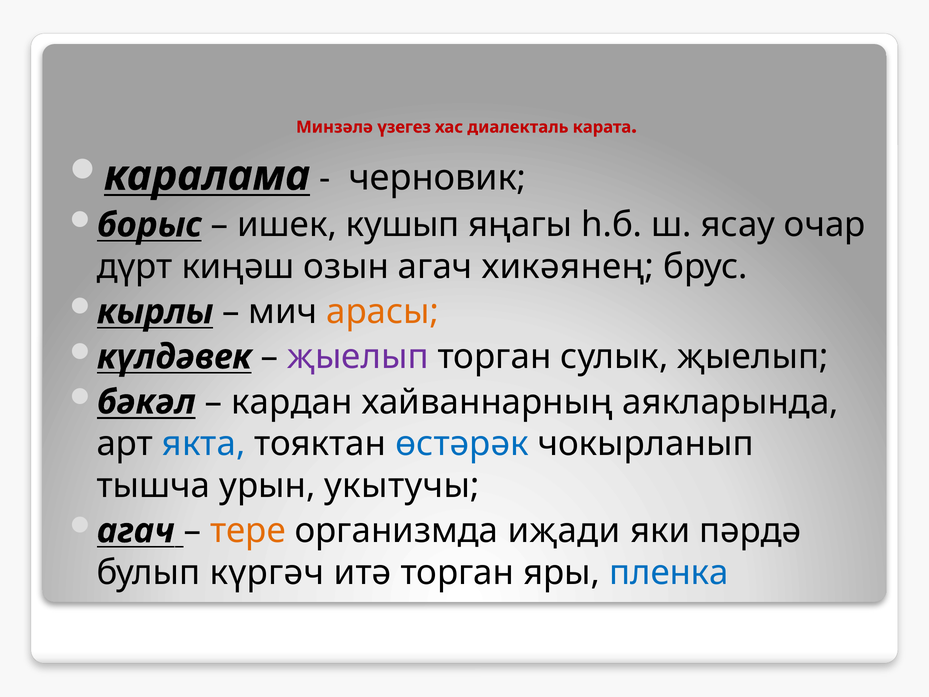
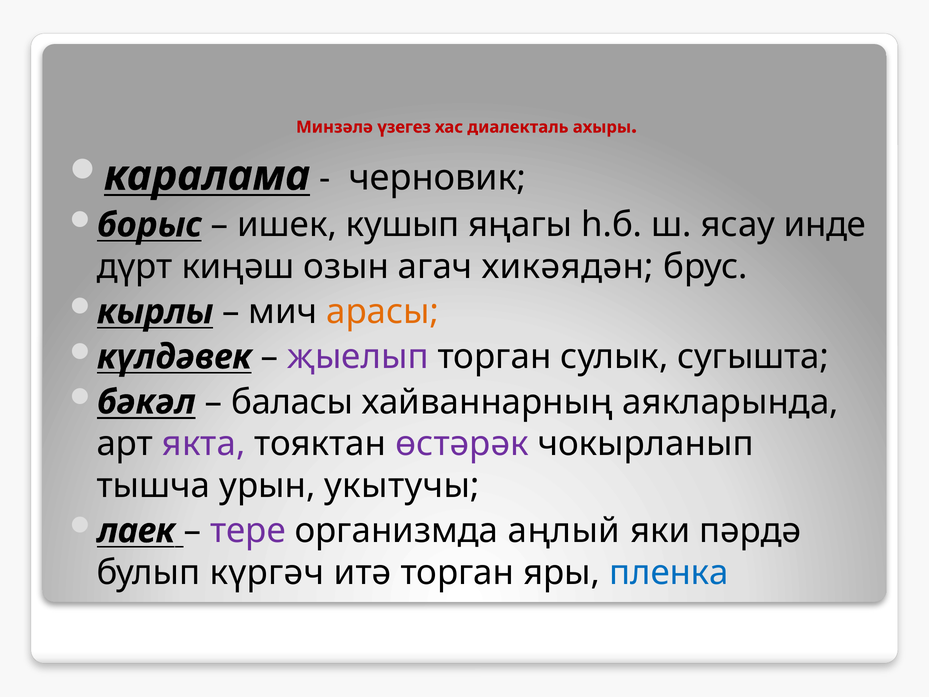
карата: карата -> ахыры
очар: очар -> инде
хикәянең: хикәянең -> хикәядән
сулык җыелып: җыелып -> сугышта
кардан: кардан -> баласы
якта colour: blue -> purple
өстәрәк colour: blue -> purple
агач at (136, 531): агач -> лаек
тере colour: orange -> purple
иҗади: иҗади -> аңлый
